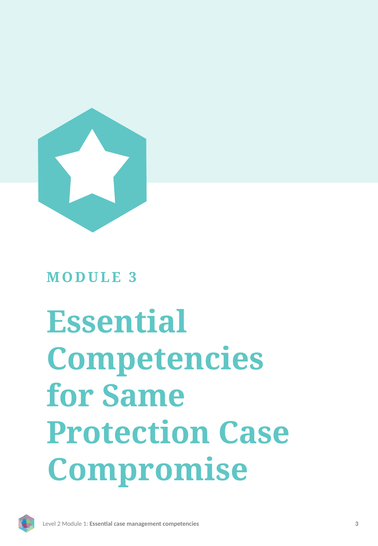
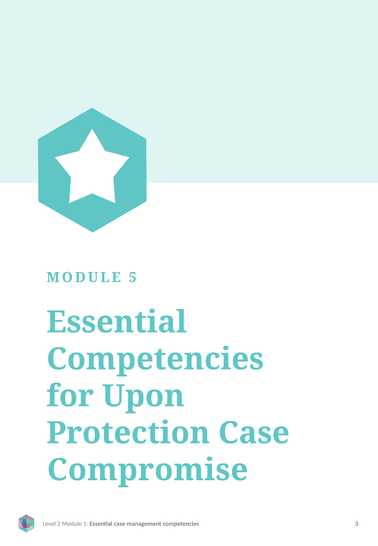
MODULE 3: 3 -> 5
Same: Same -> Upon
